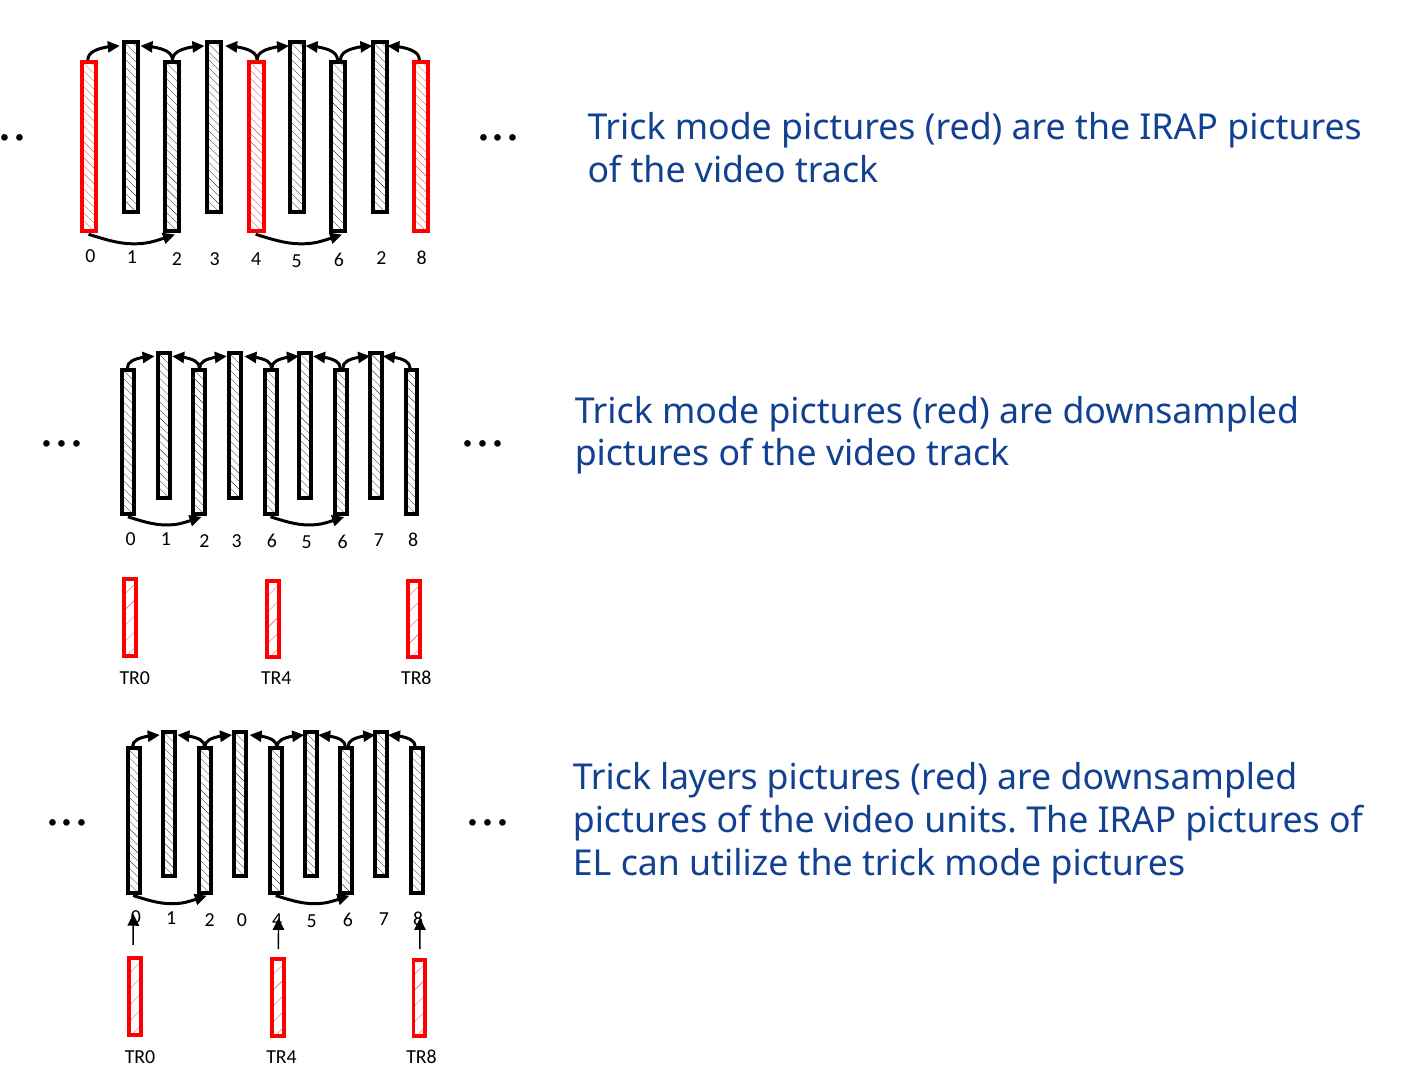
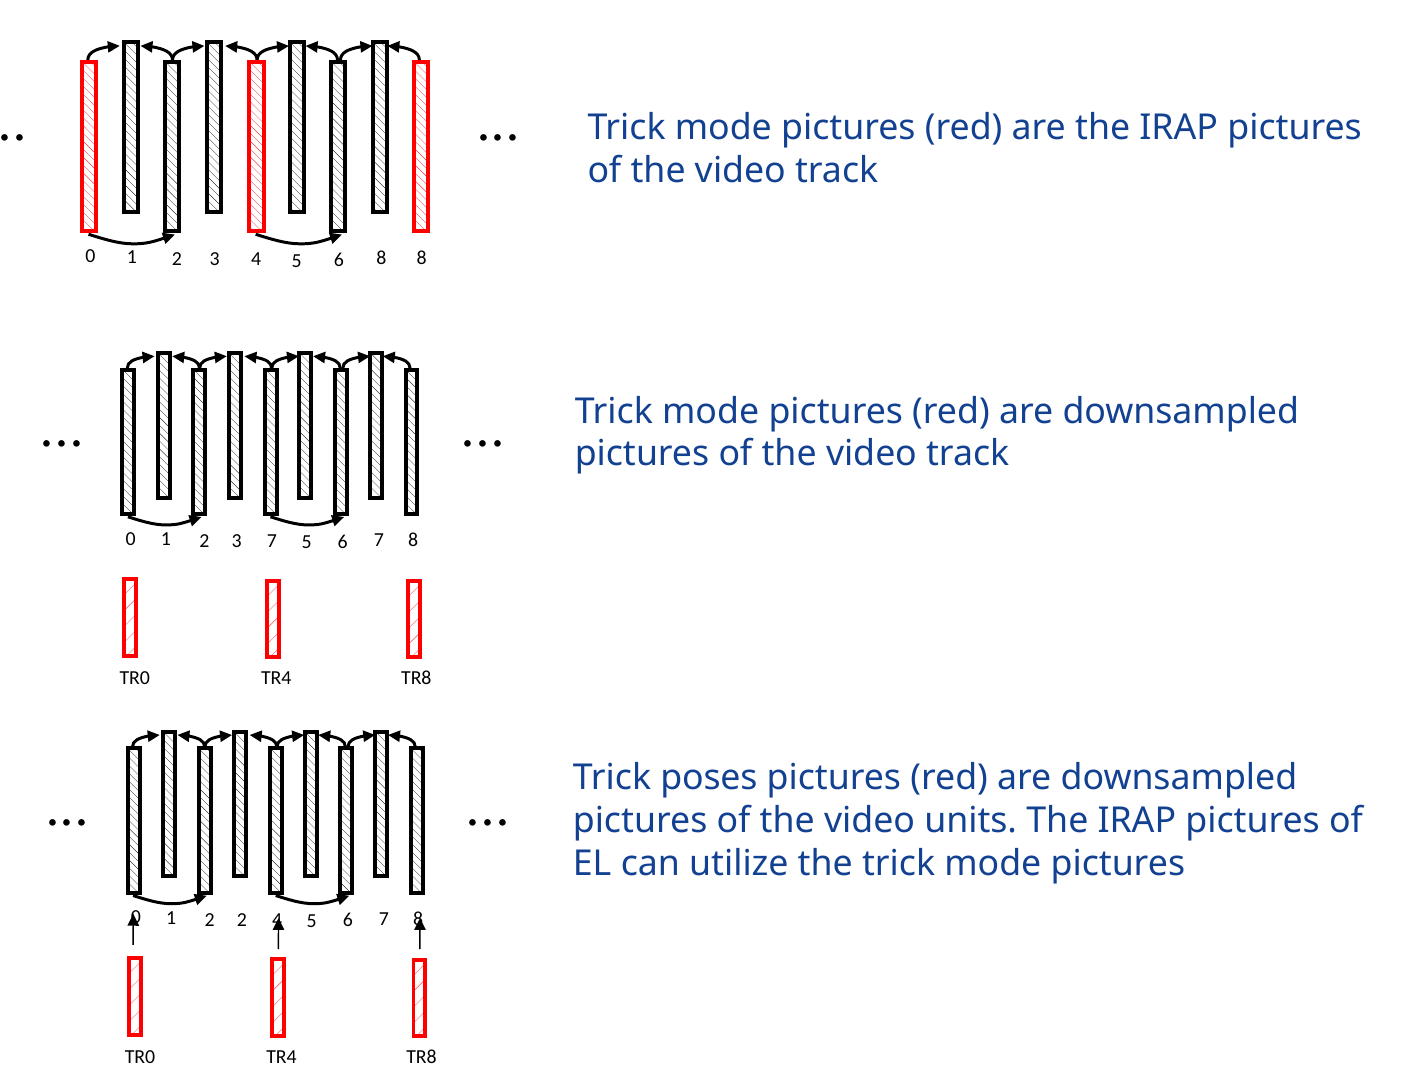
6 2: 2 -> 8
3 6: 6 -> 7
layers: layers -> poses
2 0: 0 -> 2
